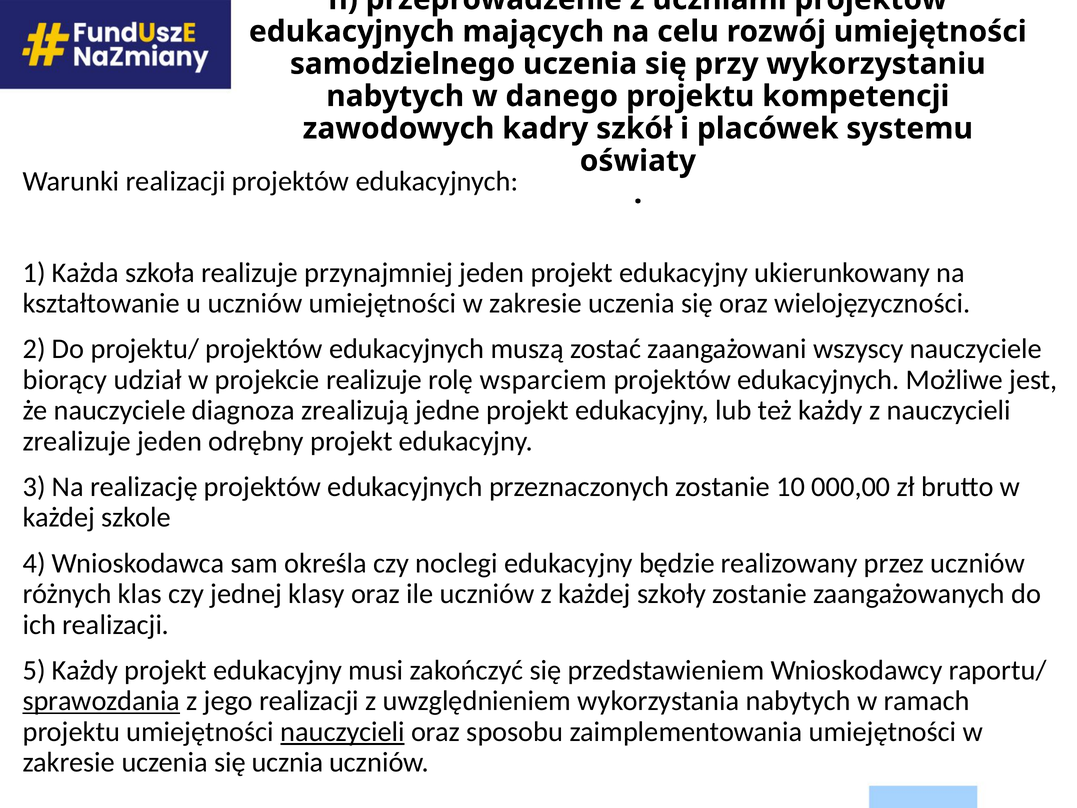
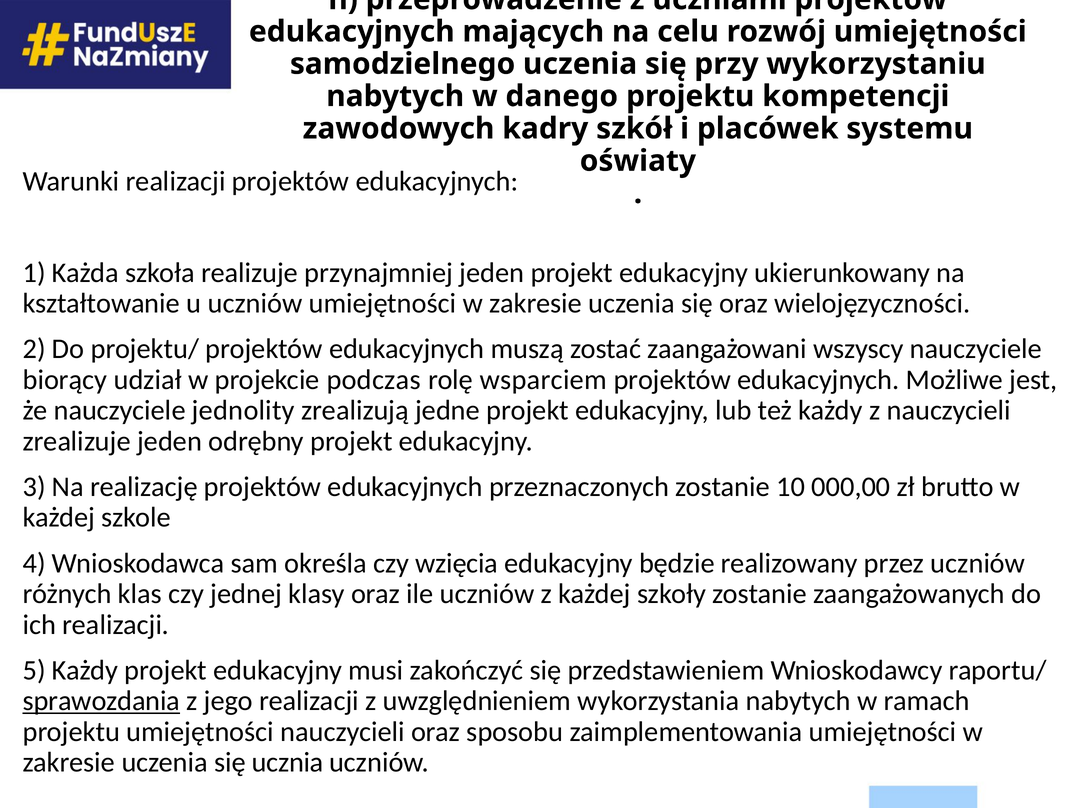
projekcie realizuje: realizuje -> podczas
diagnoza: diagnoza -> jednolity
noclegi: noclegi -> wzięcia
nauczycieli at (343, 732) underline: present -> none
